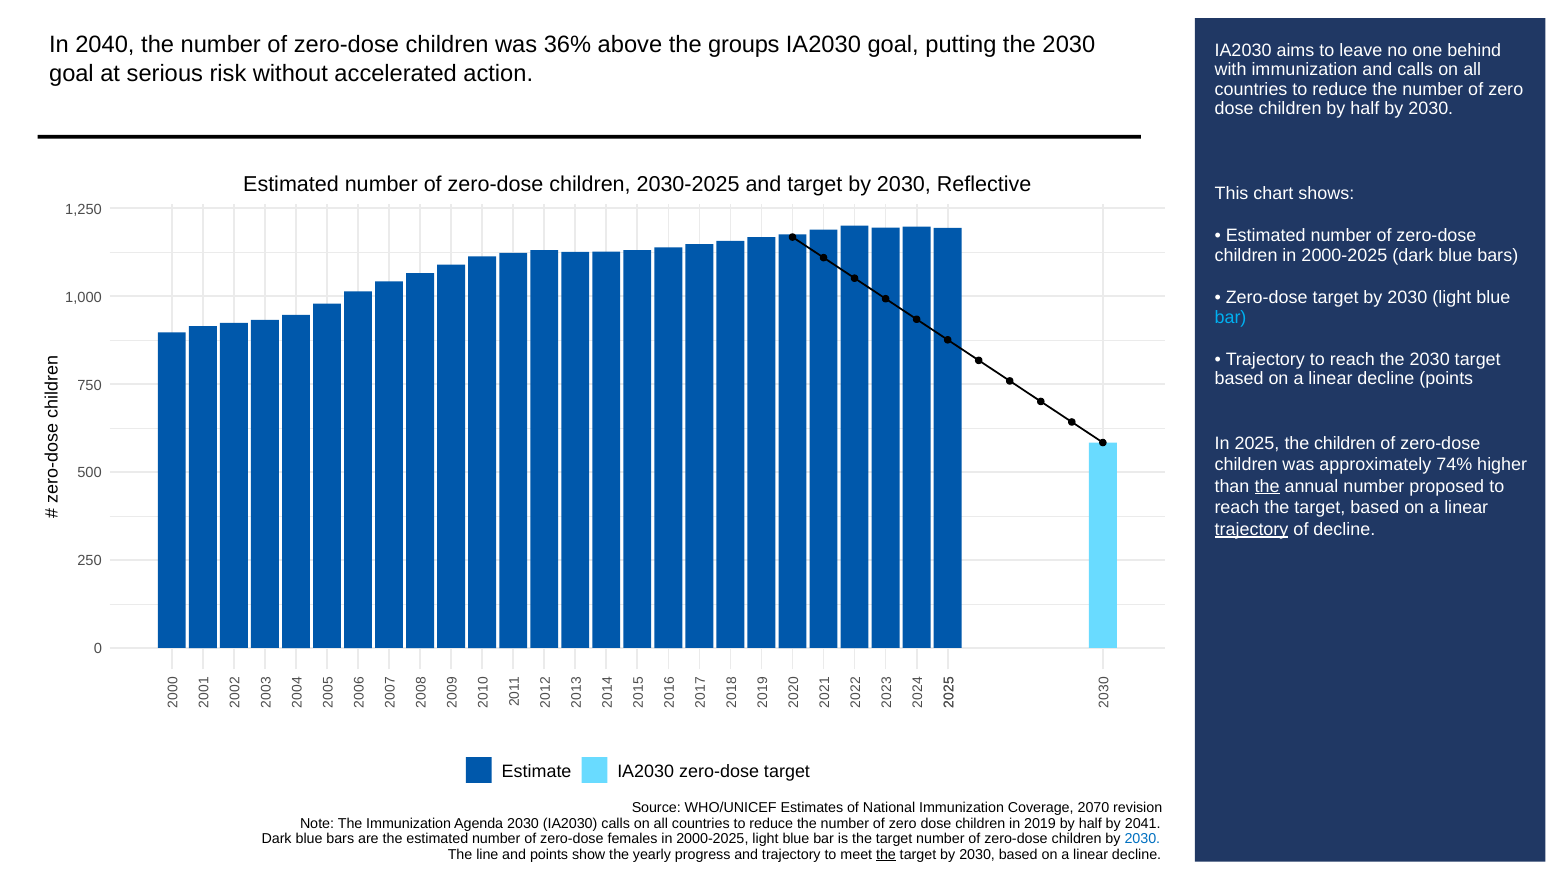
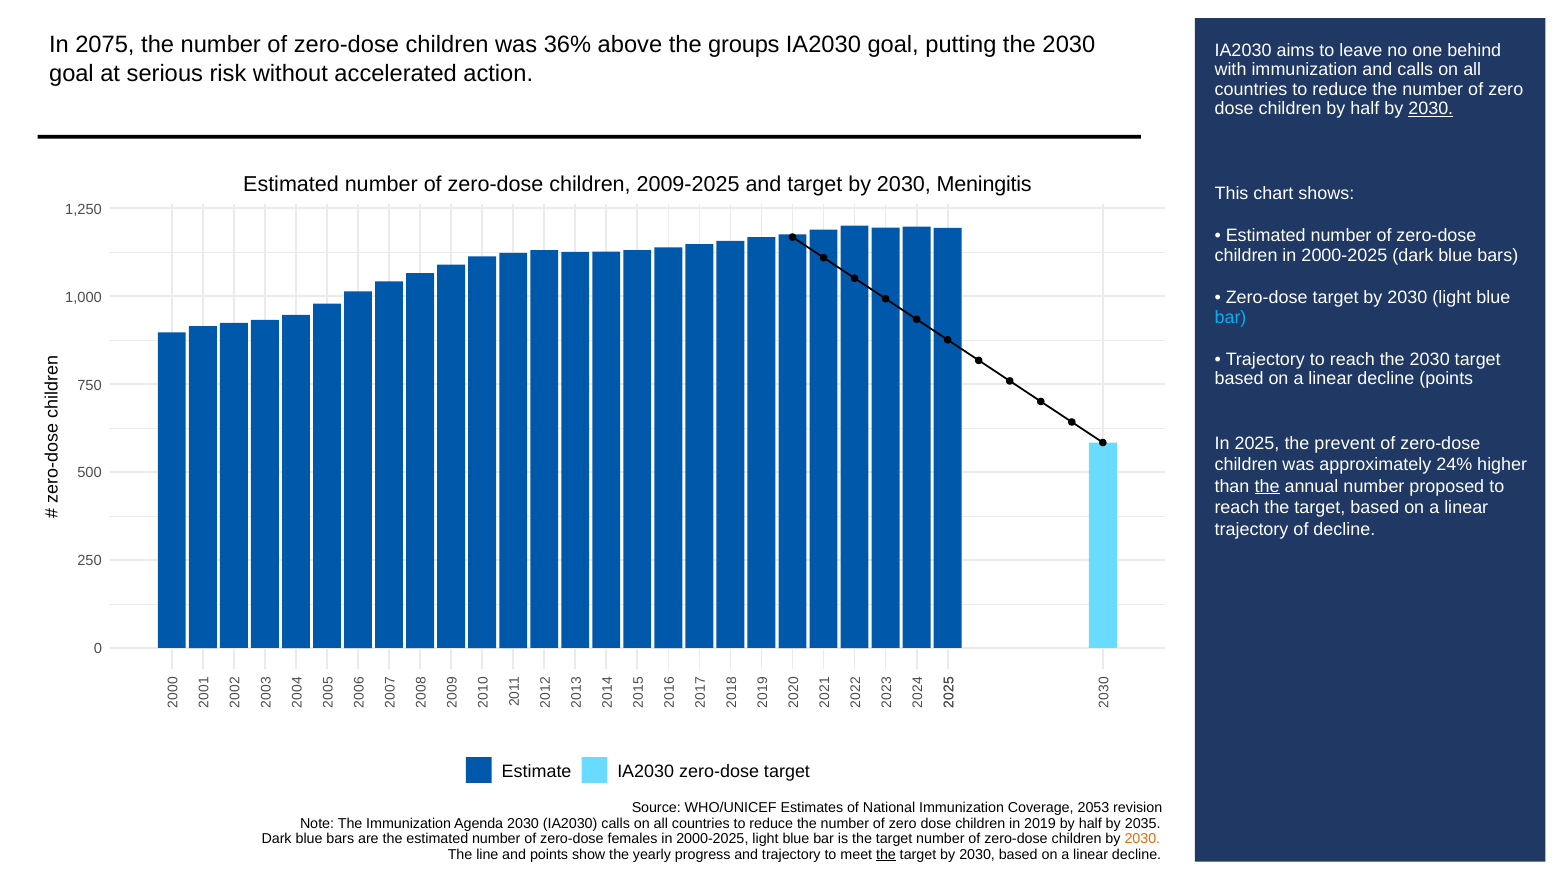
2040: 2040 -> 2075
2030 at (1431, 109) underline: none -> present
2030-2025: 2030-2025 -> 2009-2025
Reflective: Reflective -> Meningitis
the children: children -> prevent
74%: 74% -> 24%
trajectory at (1252, 529) underline: present -> none
2070: 2070 -> 2053
2041: 2041 -> 2035
2030 at (1142, 839) colour: blue -> orange
